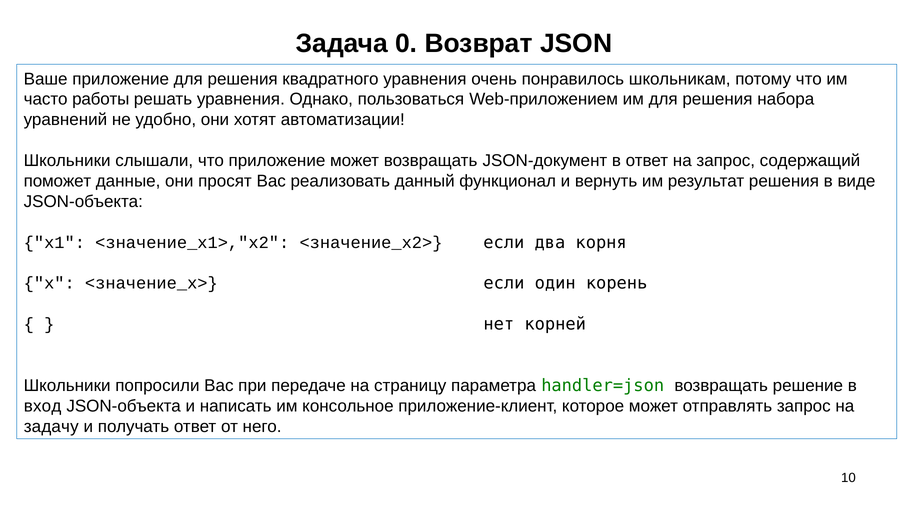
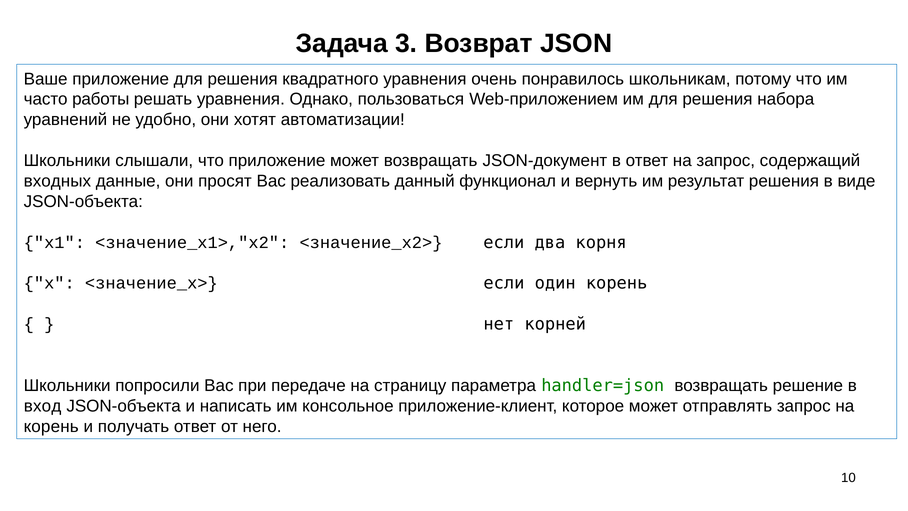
0: 0 -> 3
поможет: поможет -> входных
задачу at (51, 426): задачу -> корень
